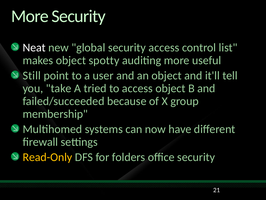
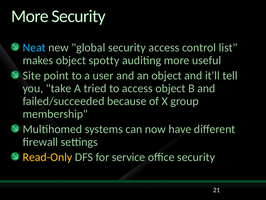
Neat colour: white -> light blue
Still: Still -> Site
folders: folders -> service
